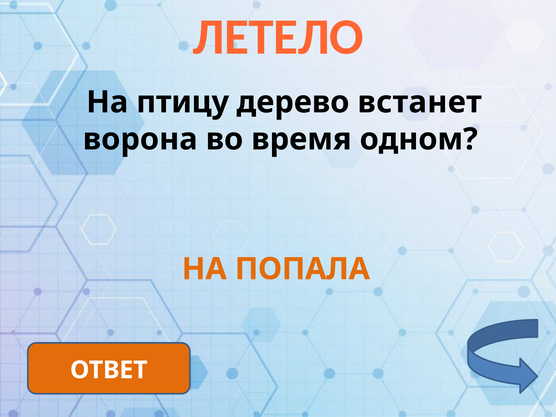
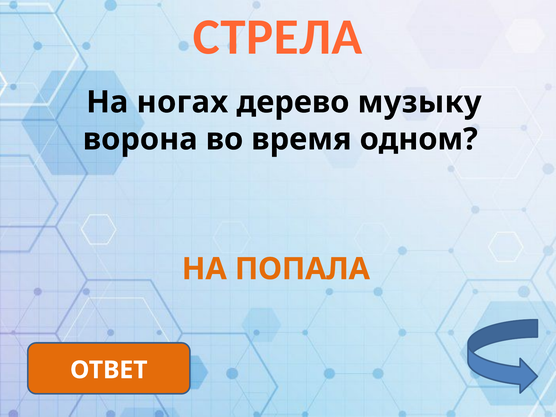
ЛЕТЕЛО: ЛЕТЕЛО -> СТРЕЛА
птицу: птицу -> ногах
встанет: встанет -> музыку
